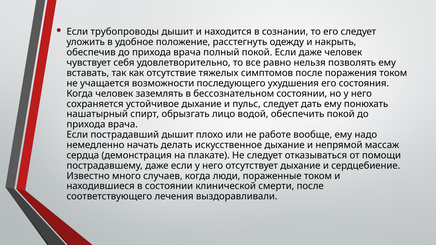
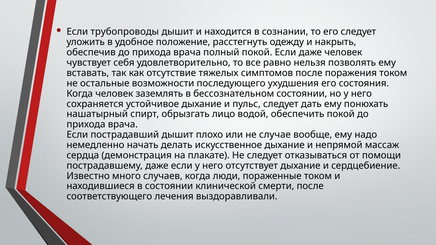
учащается: учащается -> остальные
работе: работе -> случае
